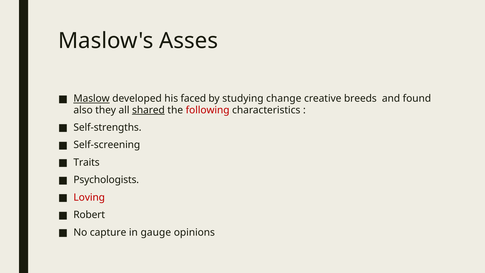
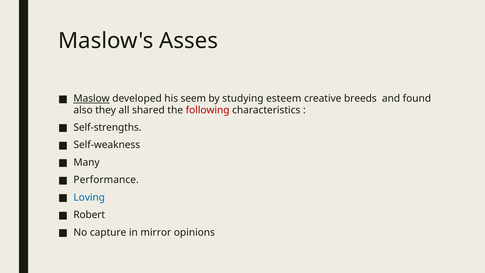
faced: faced -> seem
change: change -> esteem
shared underline: present -> none
Self-screening: Self-screening -> Self-weakness
Traits: Traits -> Many
Psychologists: Psychologists -> Performance
Loving colour: red -> blue
gauge: gauge -> mirror
